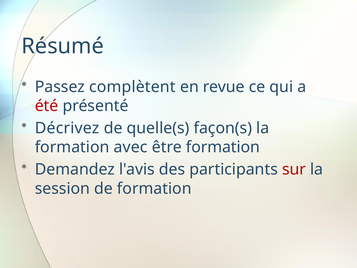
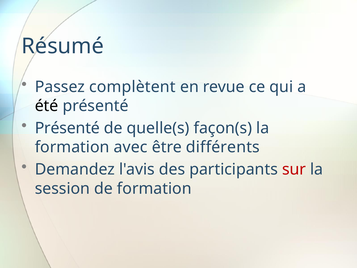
été colour: red -> black
Décrivez at (67, 128): Décrivez -> Présenté
être formation: formation -> différents
